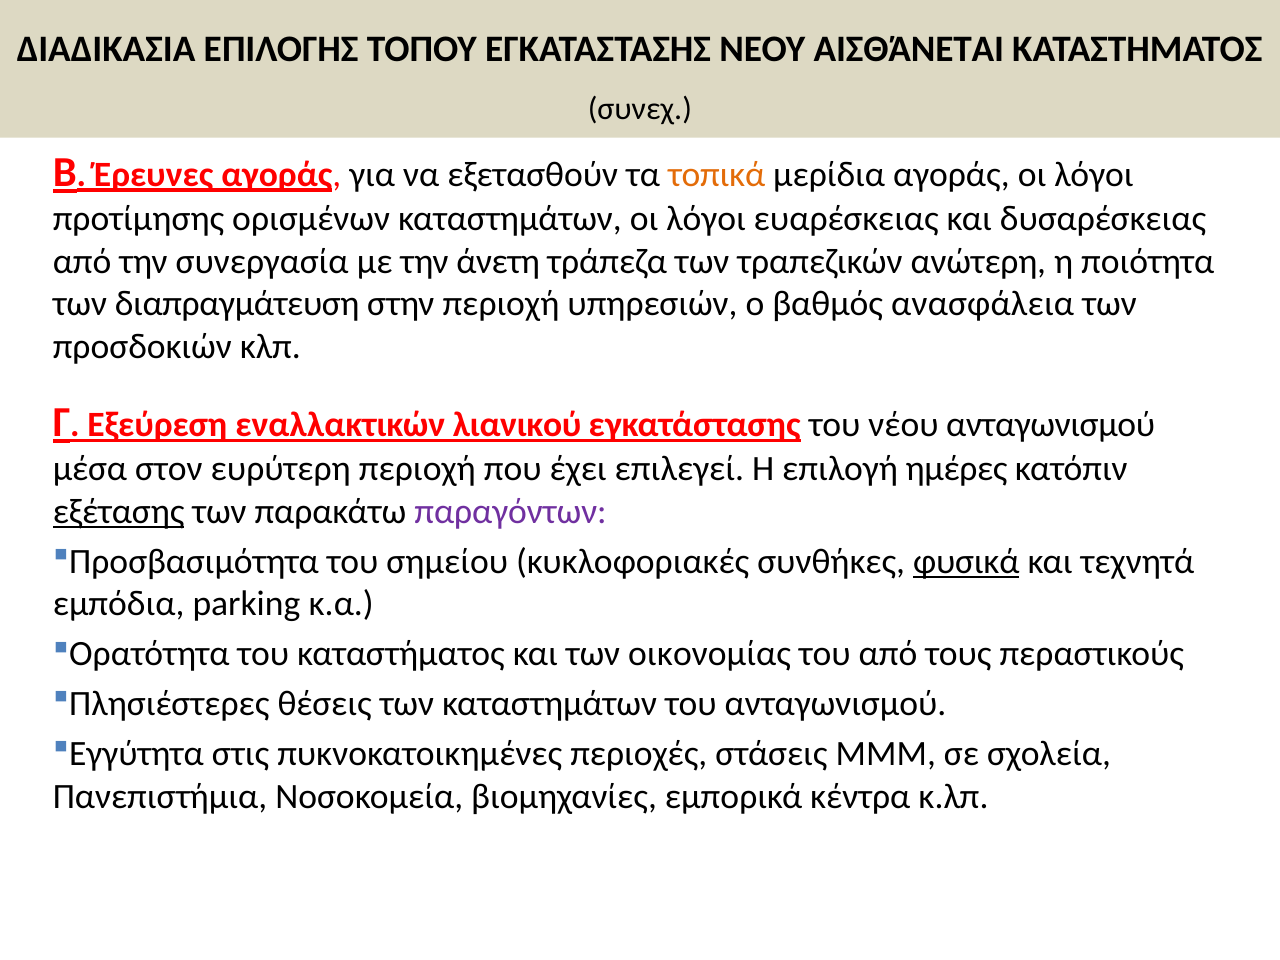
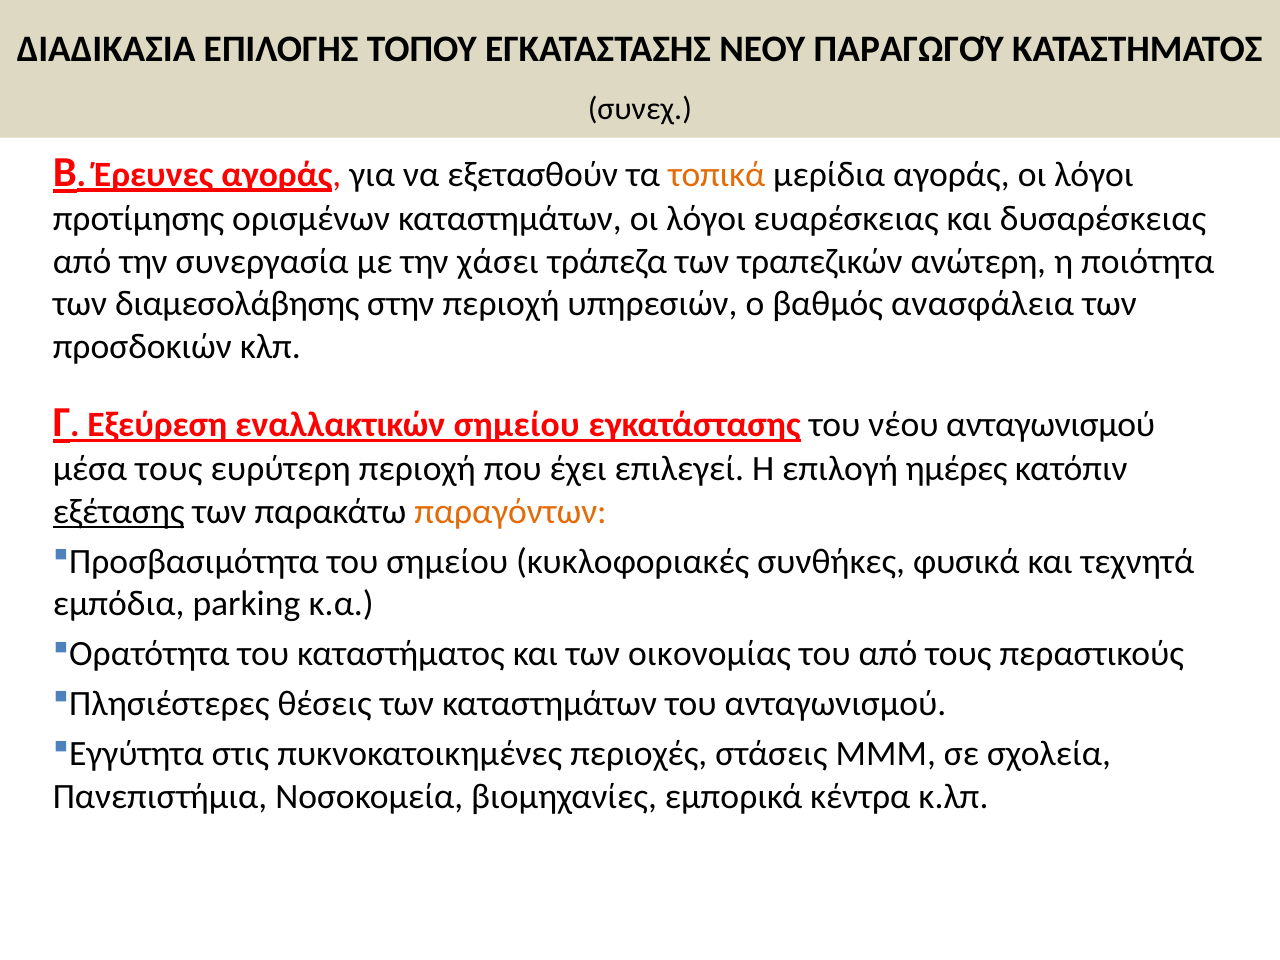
ΑΙΣΘΆΝΕΤΑΙ: ΑΙΣΘΆΝΕΤΑΙ -> ΠΑΡΑΓΩΓΟΎ
άνετη: άνετη -> χάσει
διαπραγμάτευση: διαπραγμάτευση -> διαμεσολάβησης
εναλλακτικών λιανικού: λιανικού -> σημείου
μέσα στον: στον -> τους
παραγόντων colour: purple -> orange
φυσικά underline: present -> none
